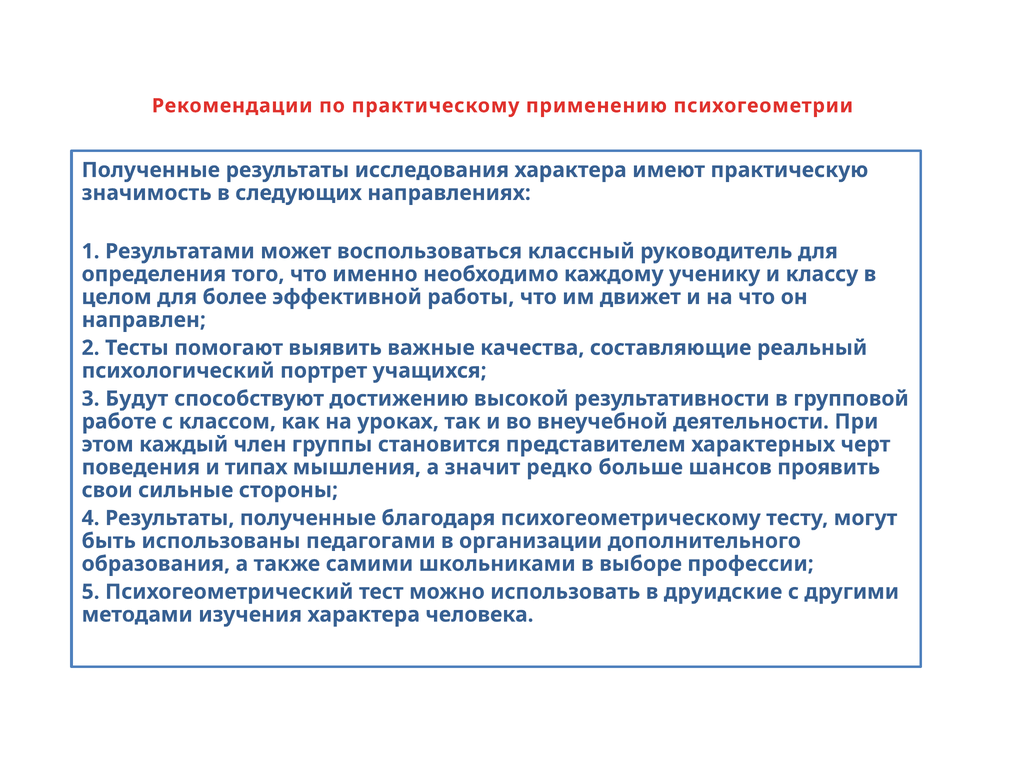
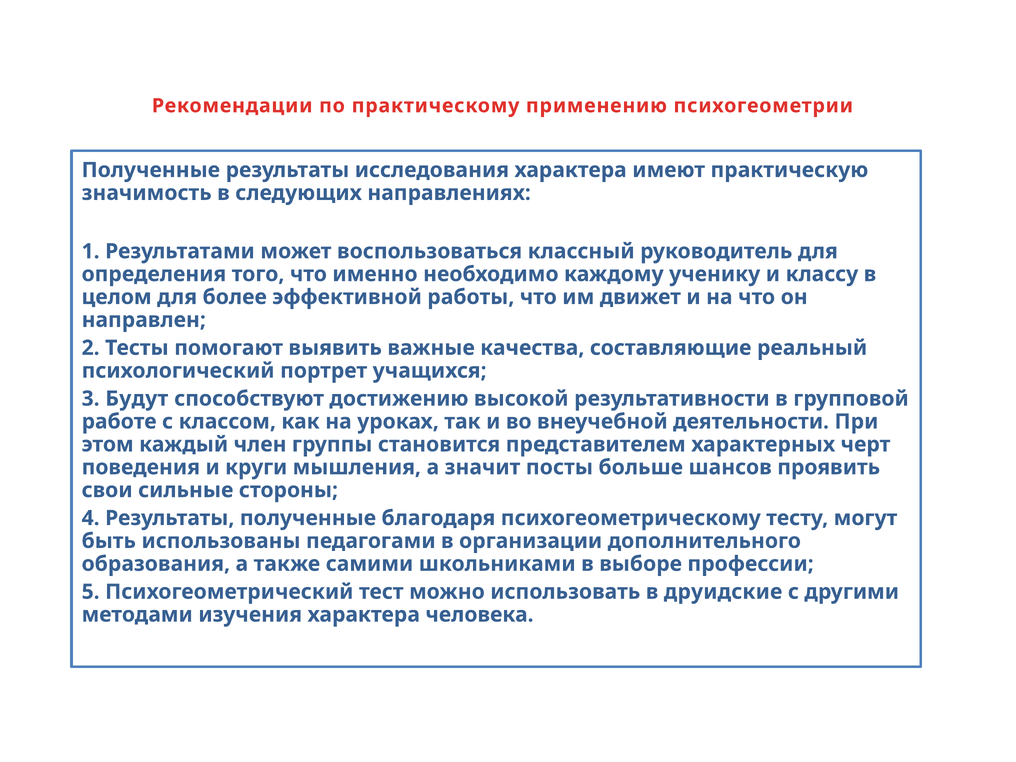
типах: типах -> круги
редко: редко -> посты
